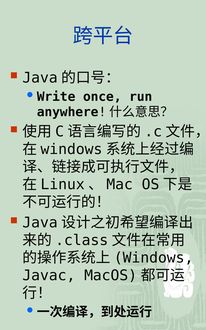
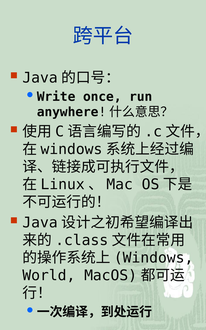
Javac: Javac -> World
